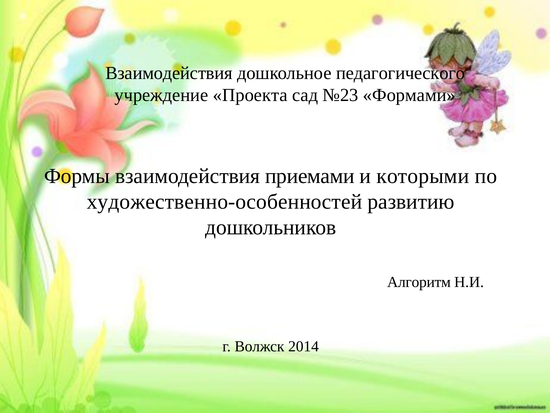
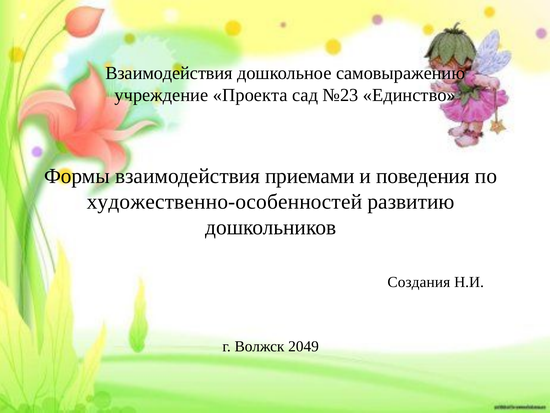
педагогического: педагогического -> самовыражению
Формами: Формами -> Единство
которыми: которыми -> поведения
Алгоритм: Алгоритм -> Создания
2014: 2014 -> 2049
